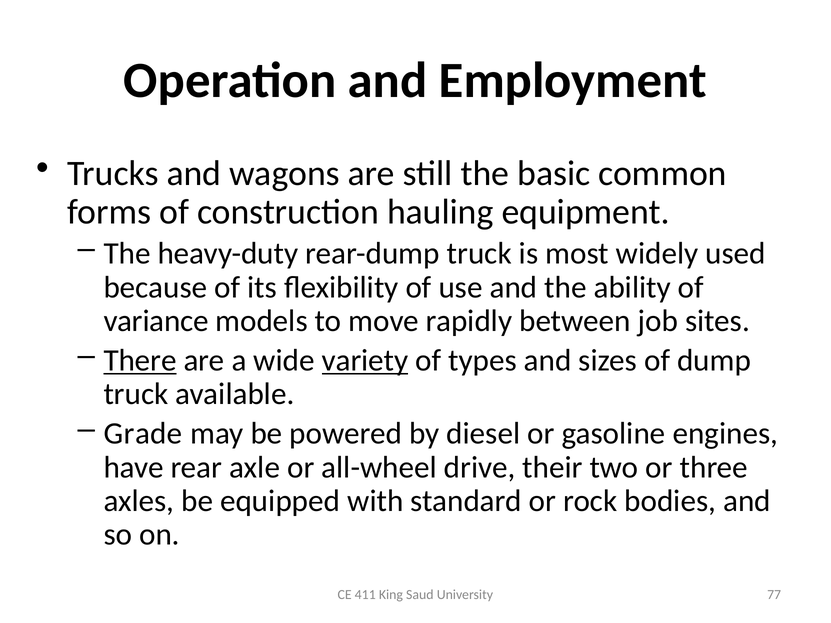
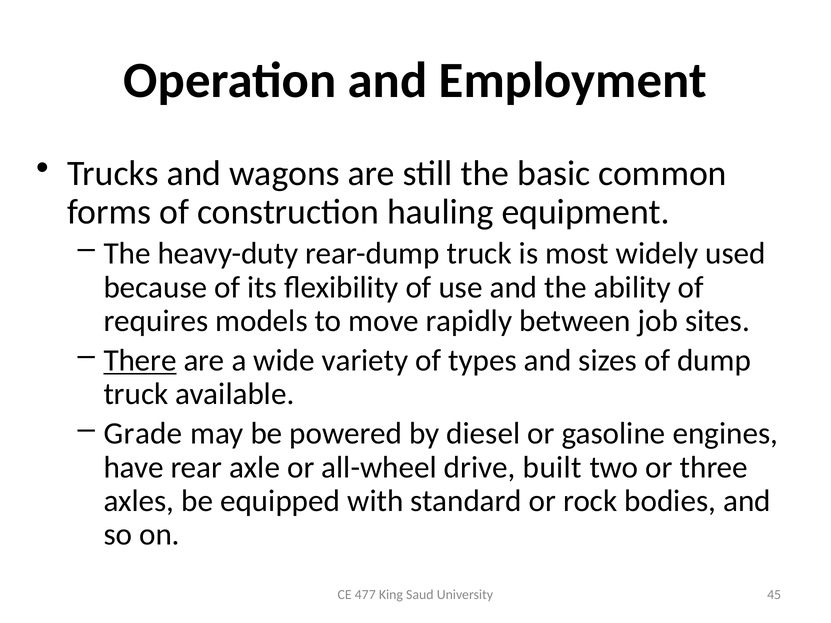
variance: variance -> requires
variety underline: present -> none
their: their -> built
411: 411 -> 477
77: 77 -> 45
